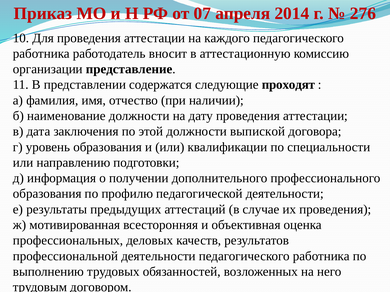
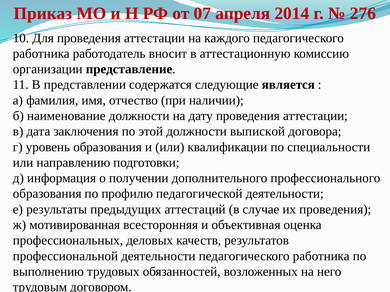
проходят: проходят -> является
